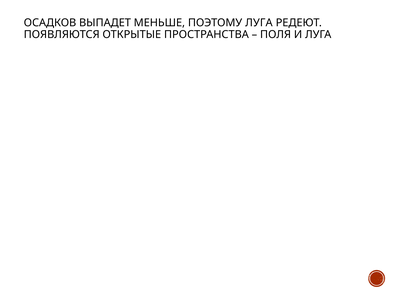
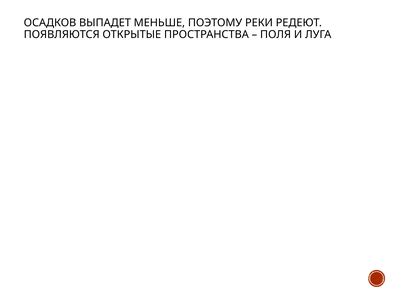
ПОЭТОМУ ЛУГА: ЛУГА -> РЕКИ
